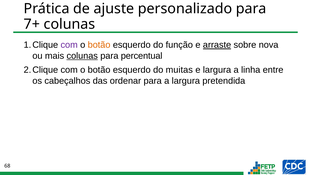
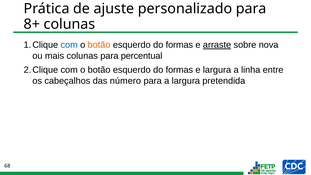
7+: 7+ -> 8+
com at (69, 45) colour: purple -> blue
função at (179, 45): função -> formas
colunas at (82, 56) underline: present -> none
muitas at (179, 70): muitas -> formas
ordenar: ordenar -> número
